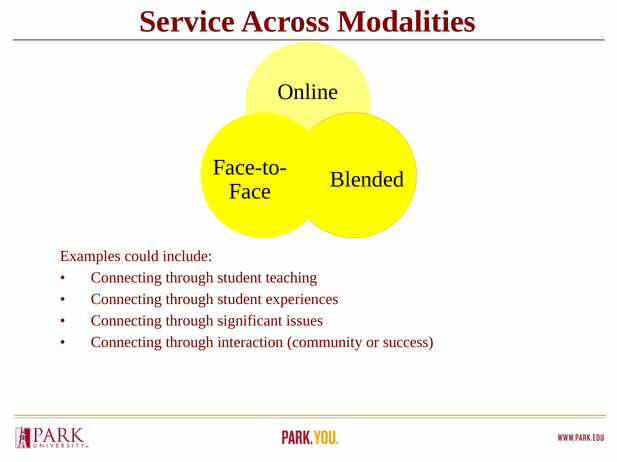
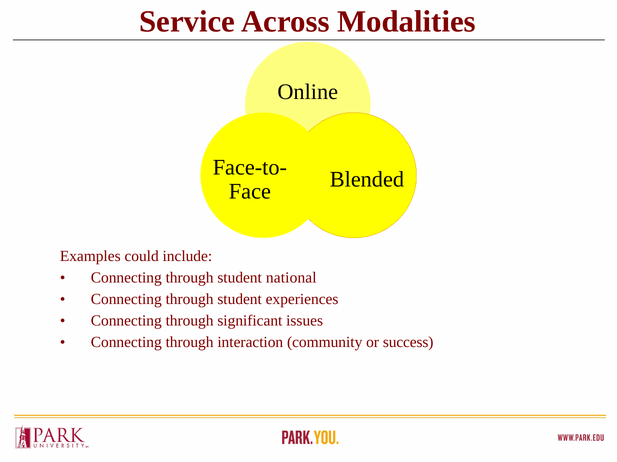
teaching: teaching -> national
